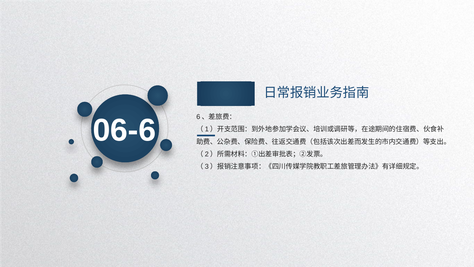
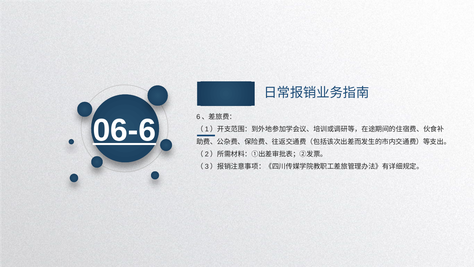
06-6 underline: none -> present
